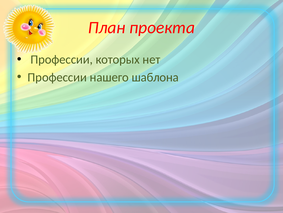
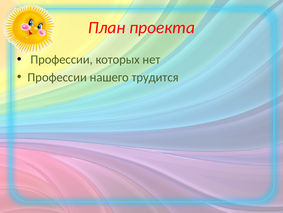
шаблона: шаблона -> трудится
